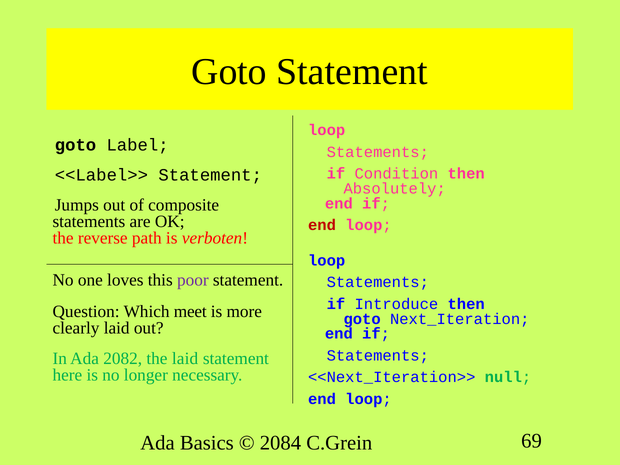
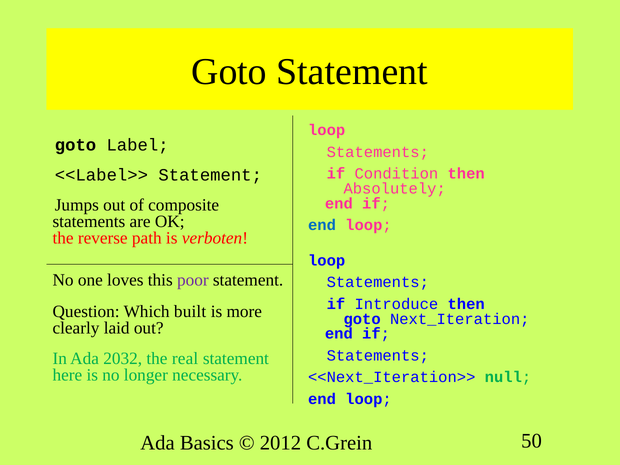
end at (322, 225) colour: red -> blue
meet: meet -> built
2082: 2082 -> 2032
the laid: laid -> real
2084: 2084 -> 2012
69: 69 -> 50
